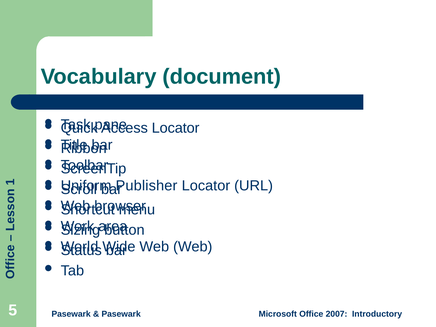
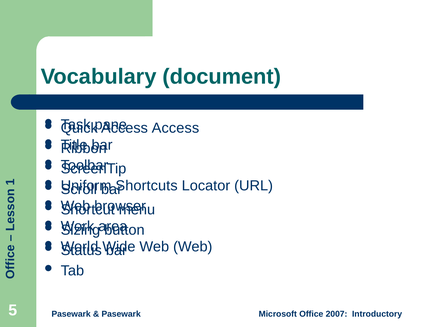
Locator at (176, 128): Locator -> Access
Publisher: Publisher -> Shortcuts
